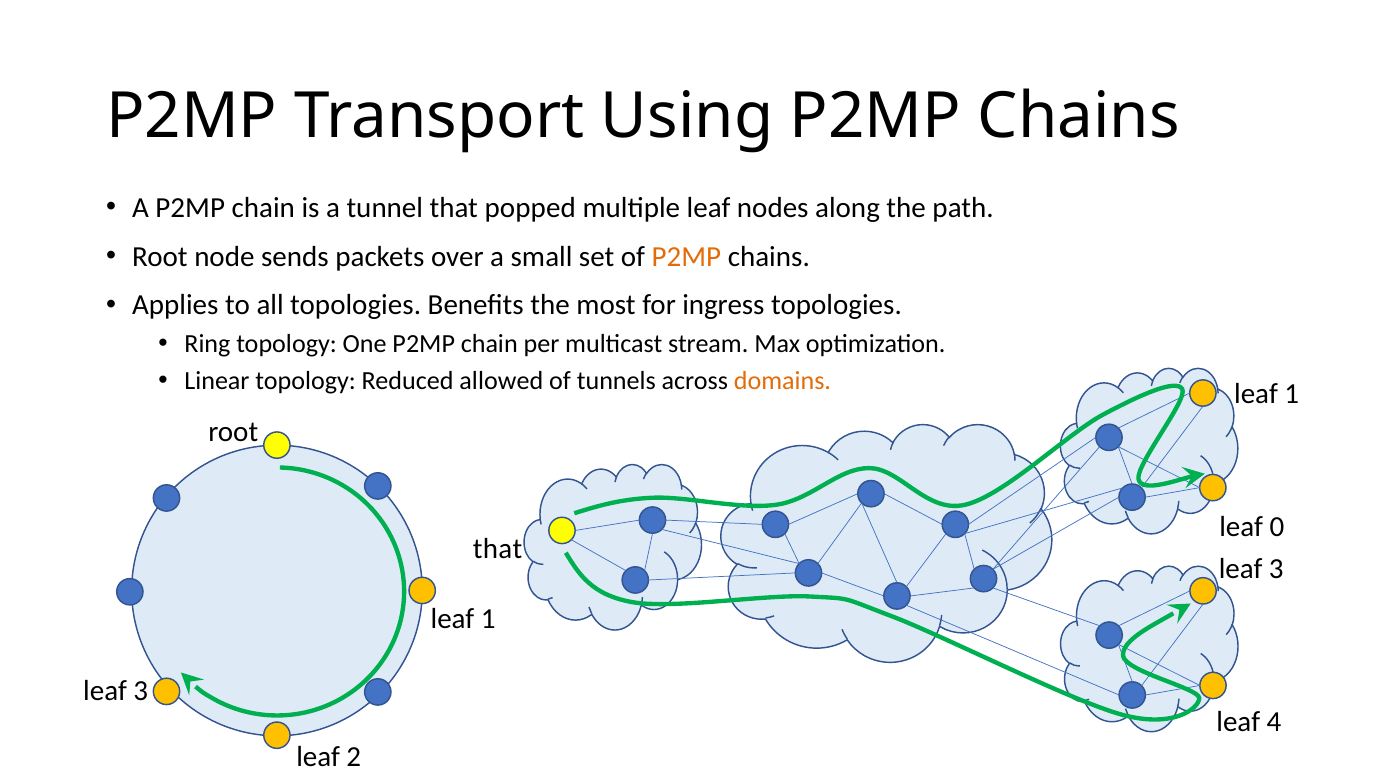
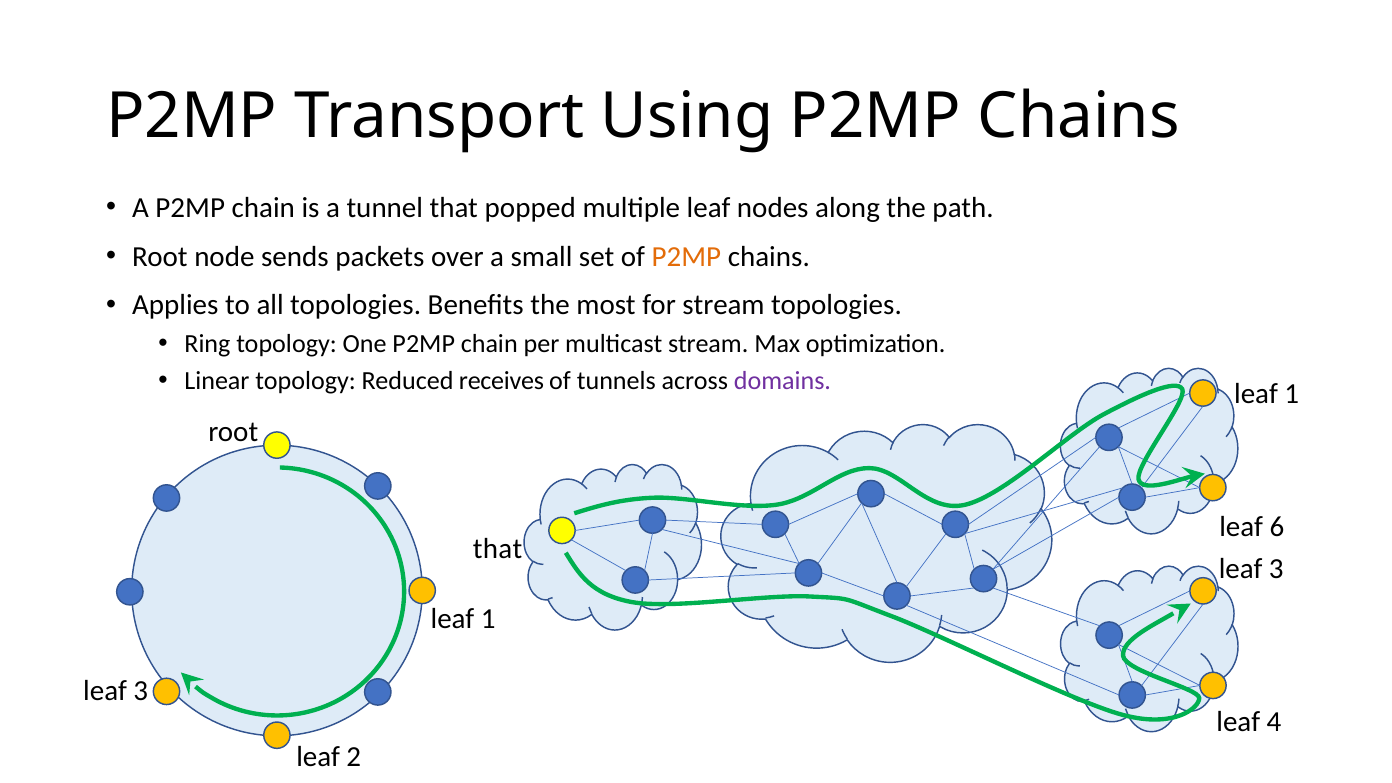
for ingress: ingress -> stream
allowed: allowed -> receives
domains colour: orange -> purple
0: 0 -> 6
